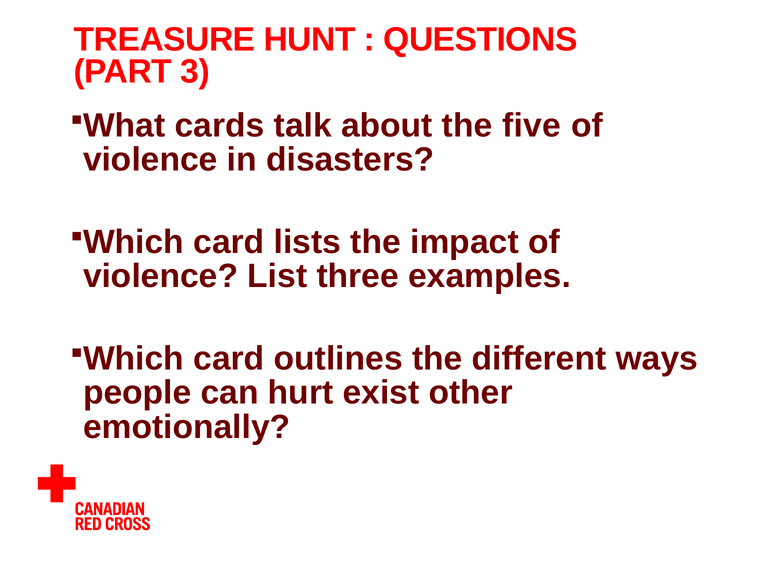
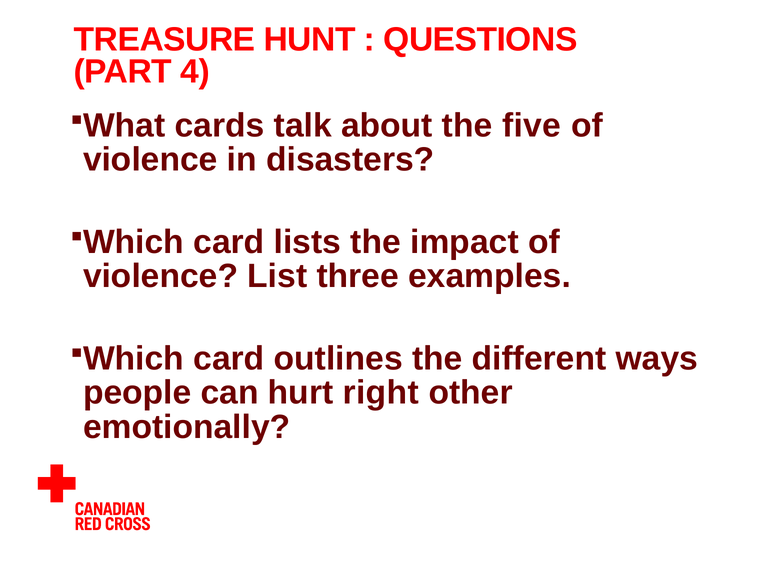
3: 3 -> 4
exist: exist -> right
